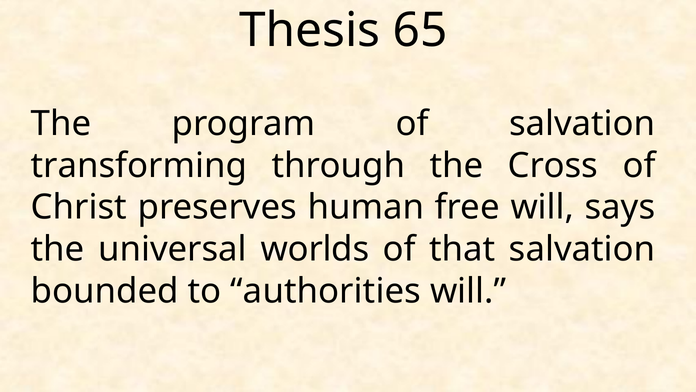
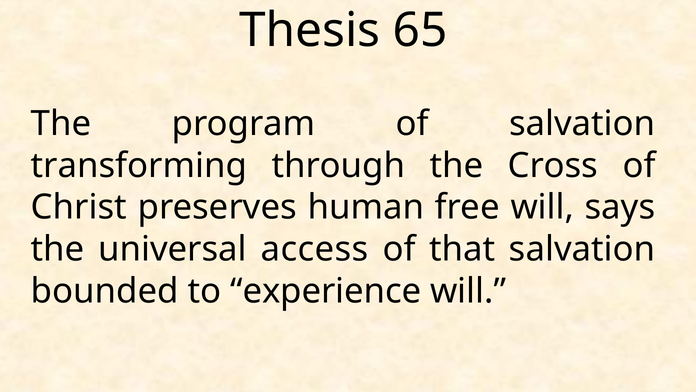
worlds: worlds -> access
authorities: authorities -> experience
